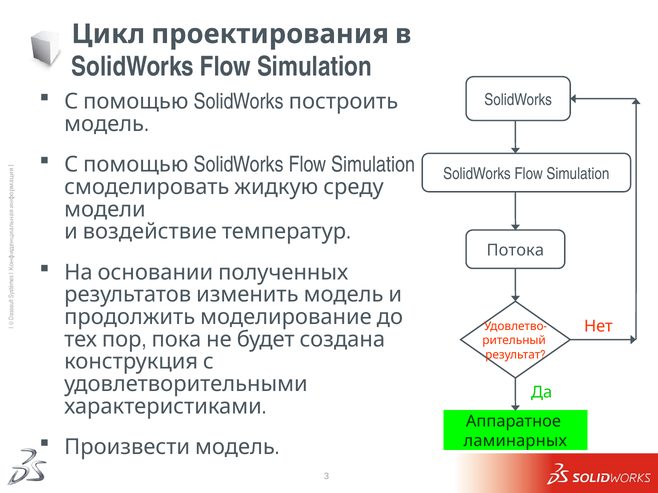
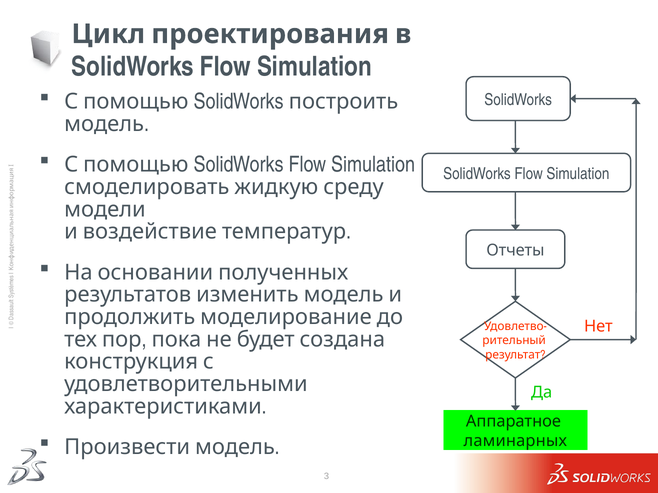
Потока: Потока -> Отчеты
